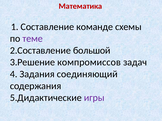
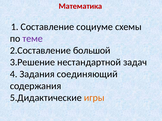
команде: команде -> социуме
компромиссов: компромиссов -> нестандартной
игры colour: purple -> orange
